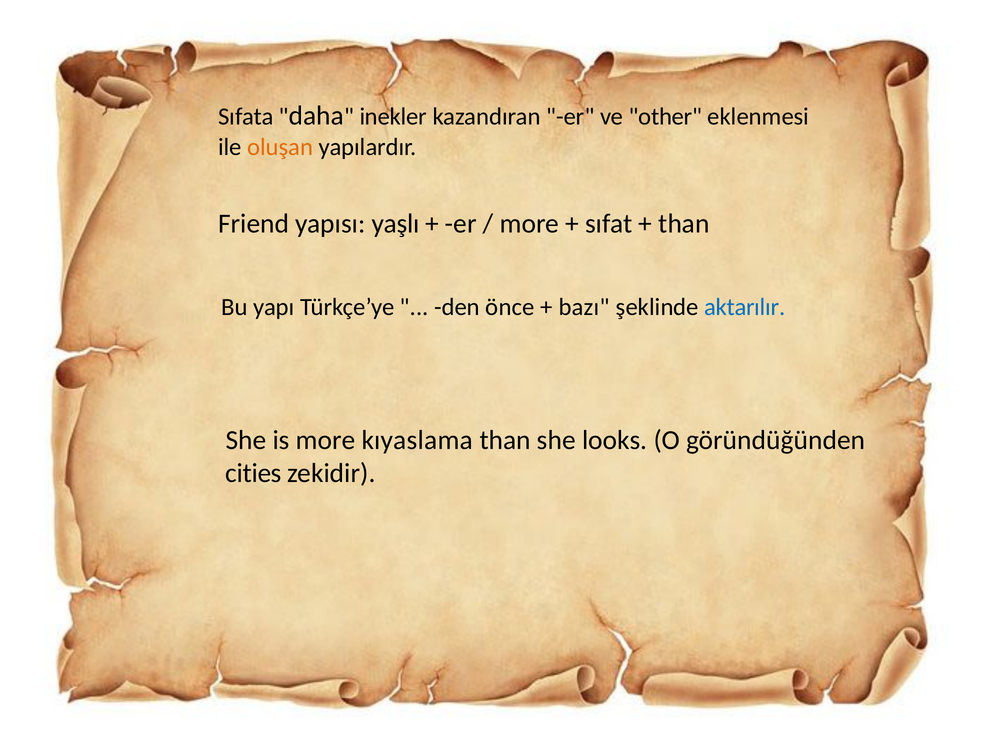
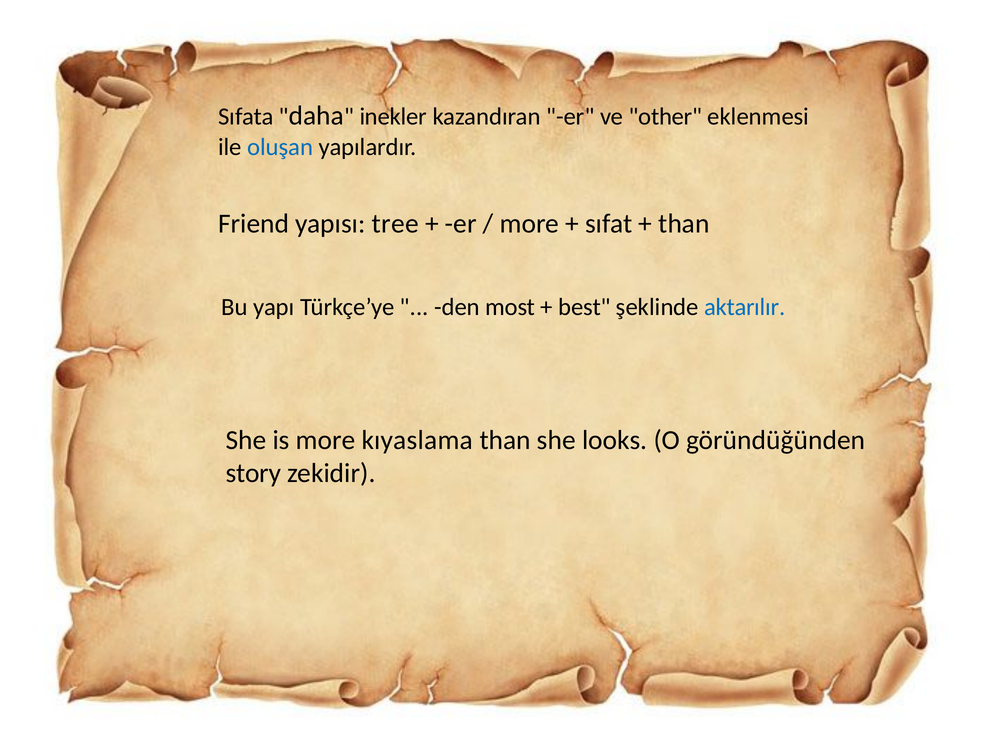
oluşan colour: orange -> blue
yaşlı: yaşlı -> tree
önce: önce -> most
bazı: bazı -> best
cities: cities -> story
